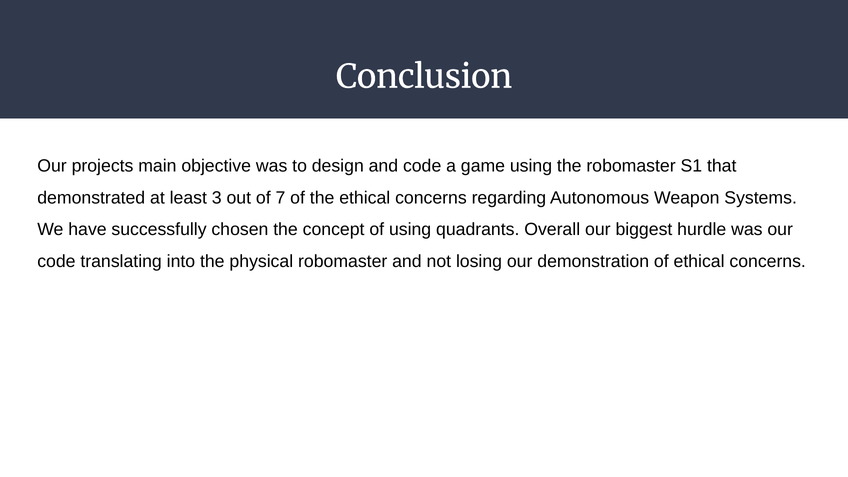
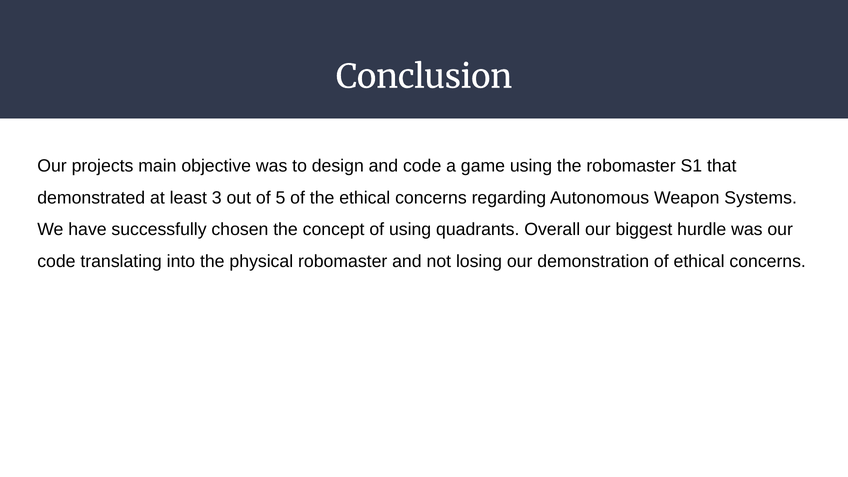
7: 7 -> 5
